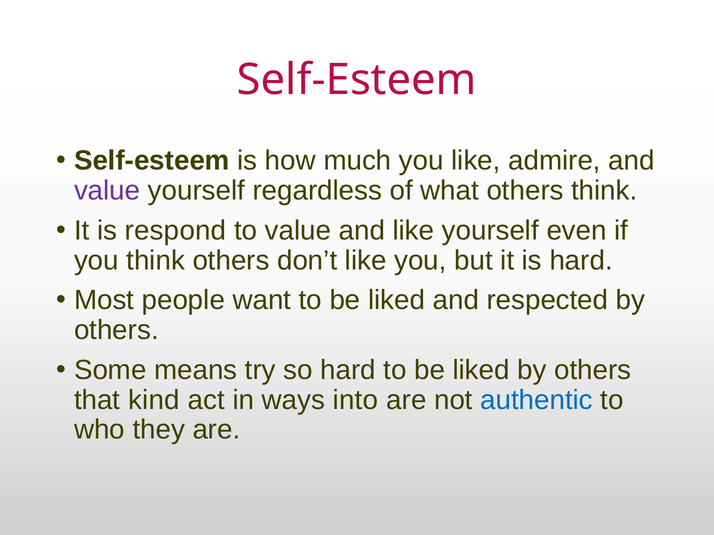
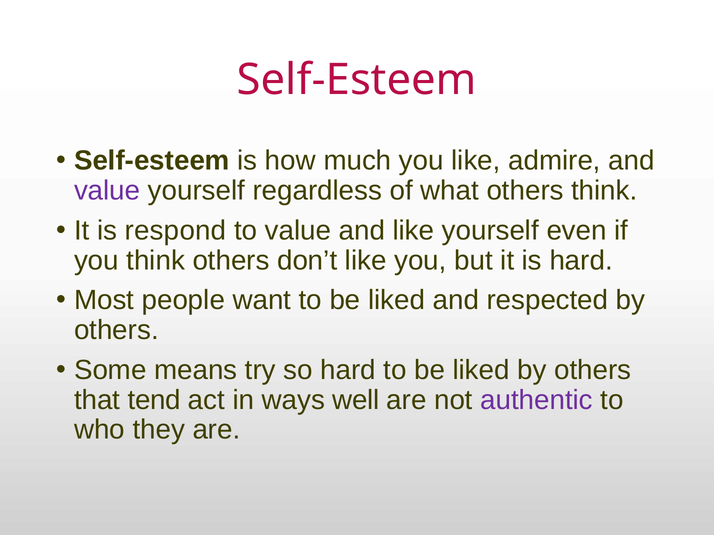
kind: kind -> tend
into: into -> well
authentic colour: blue -> purple
